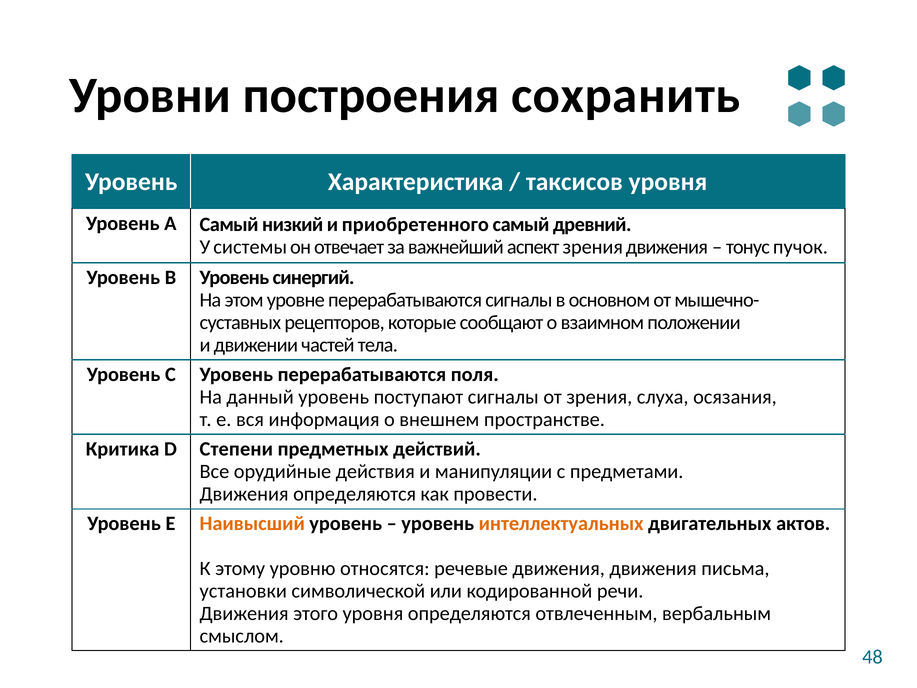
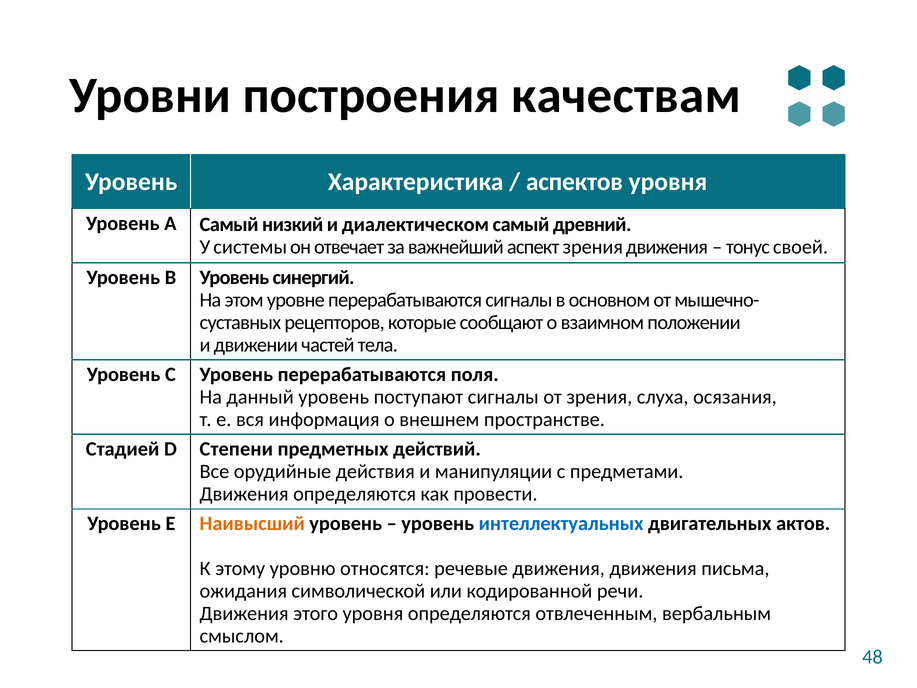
сохранить: сохранить -> качествам
таксисов: таксисов -> аспектов
приобретенного: приобретенного -> диалектическом
пучок: пучок -> своей
Критика: Критика -> Стадией
интеллектуальных colour: orange -> blue
установки: установки -> ожидания
